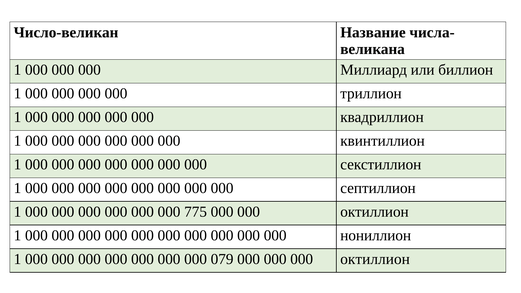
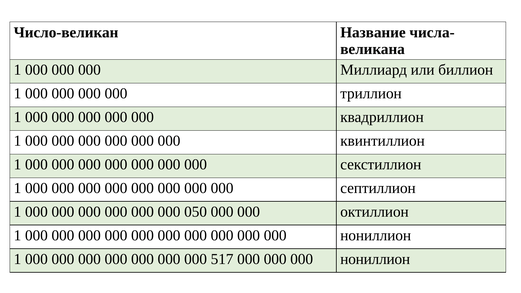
775: 775 -> 050
079: 079 -> 517
октиллион at (375, 259): октиллион -> нониллион
